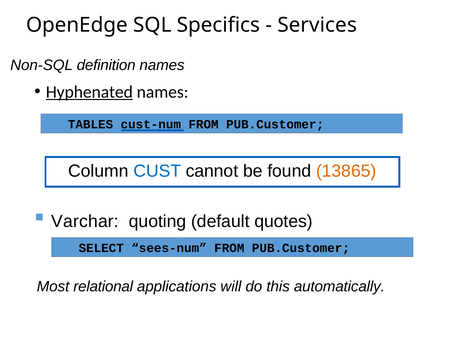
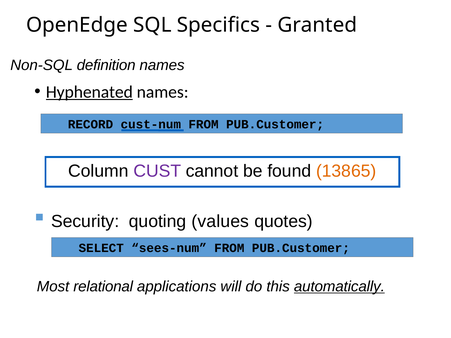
Services: Services -> Granted
TABLES: TABLES -> RECORD
CUST colour: blue -> purple
Varchar: Varchar -> Security
default: default -> values
automatically underline: none -> present
